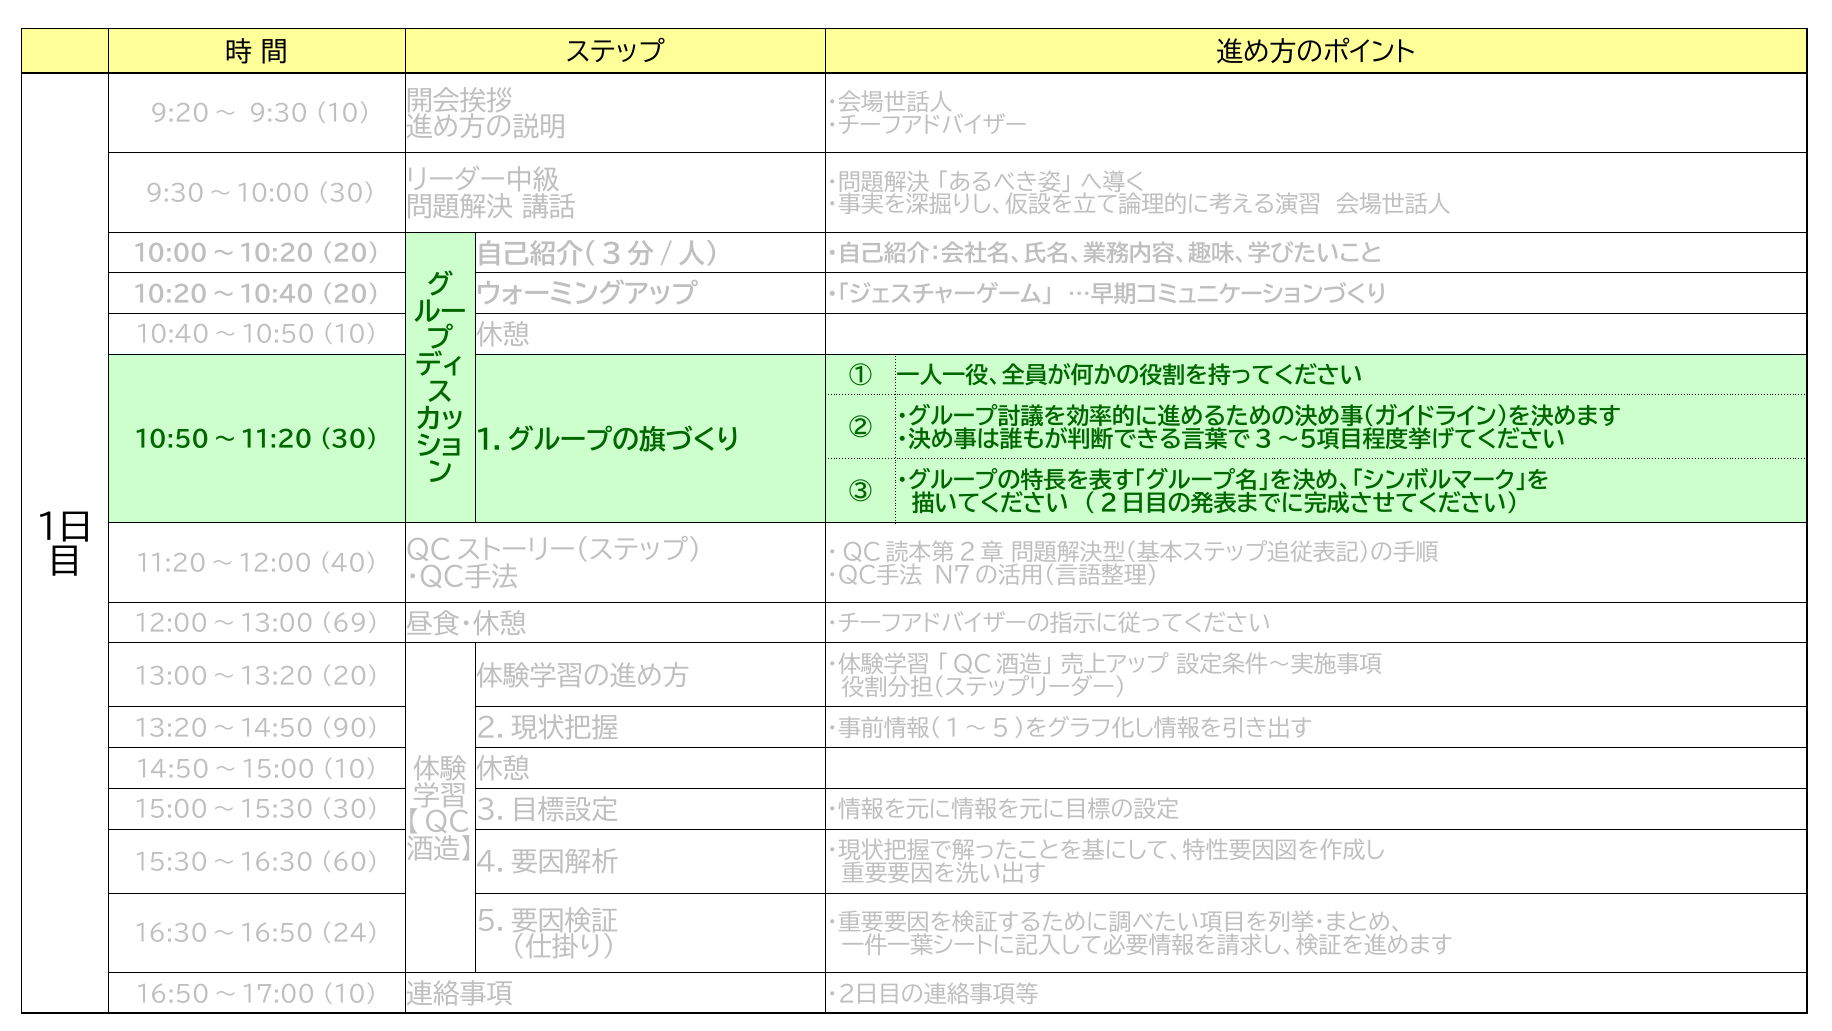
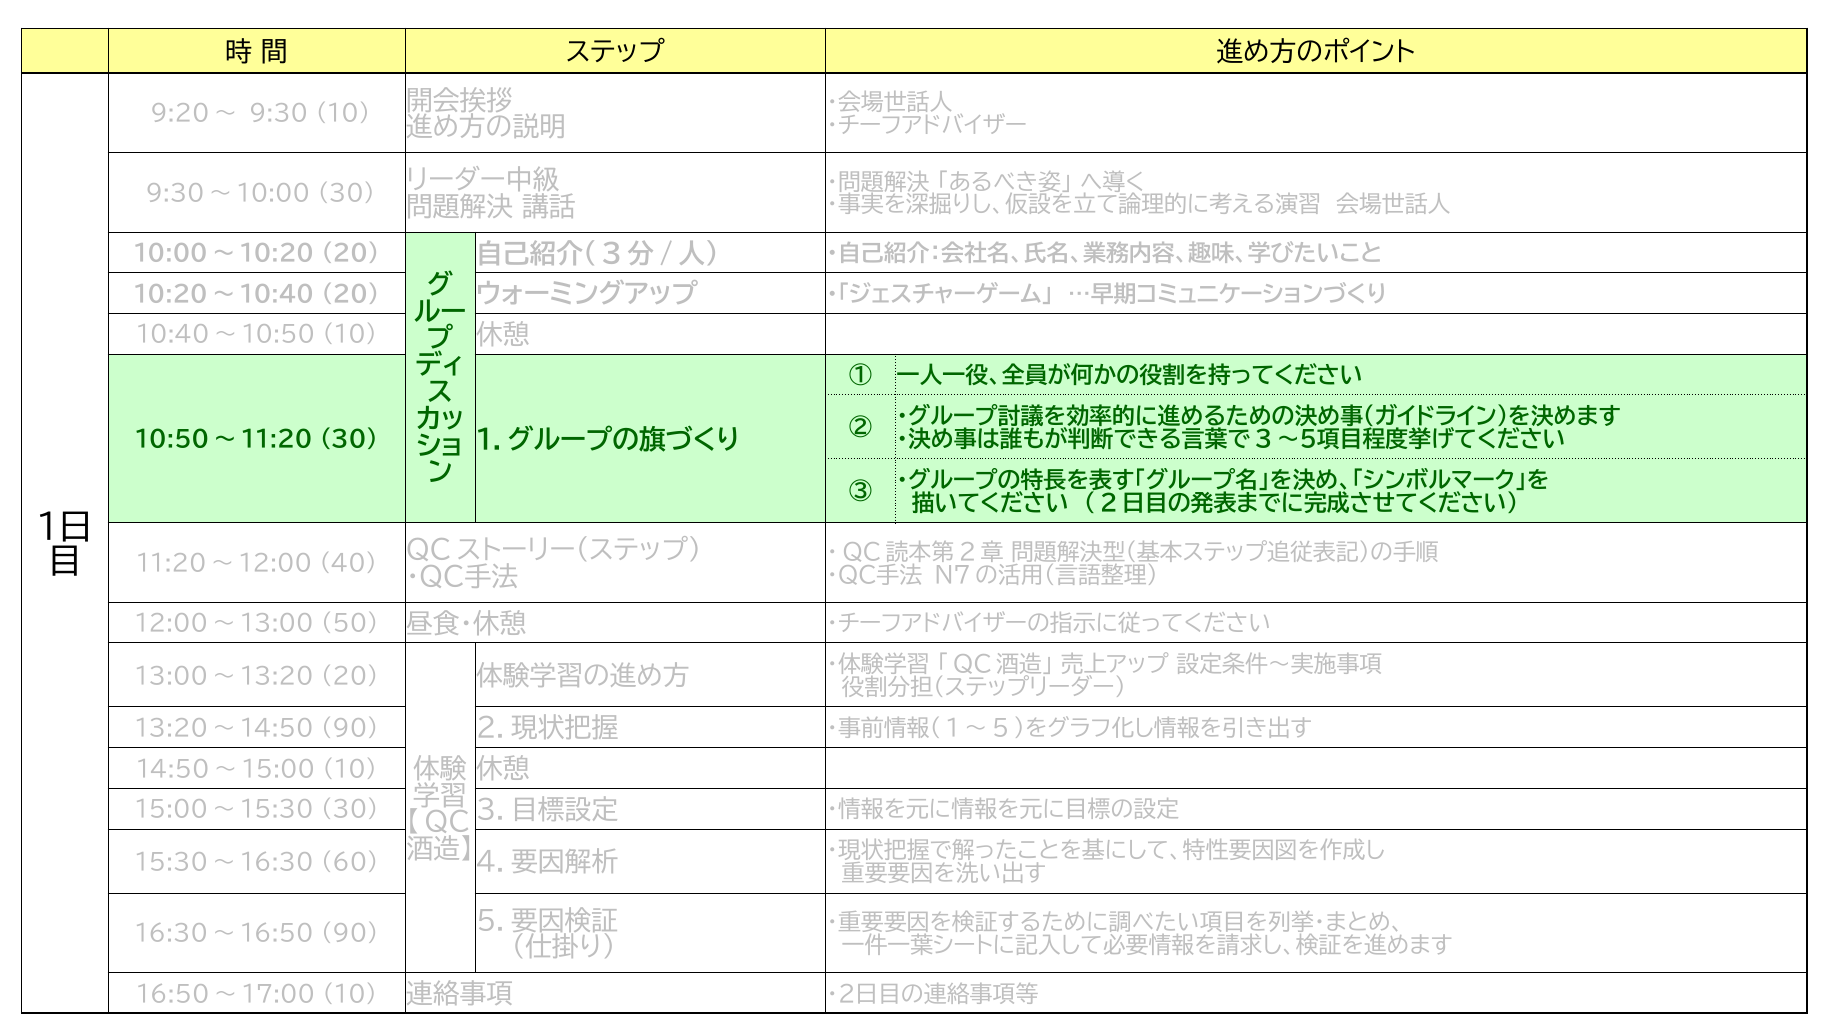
69: 69 -> 50
16:30～16:50 24: 24 -> 90
